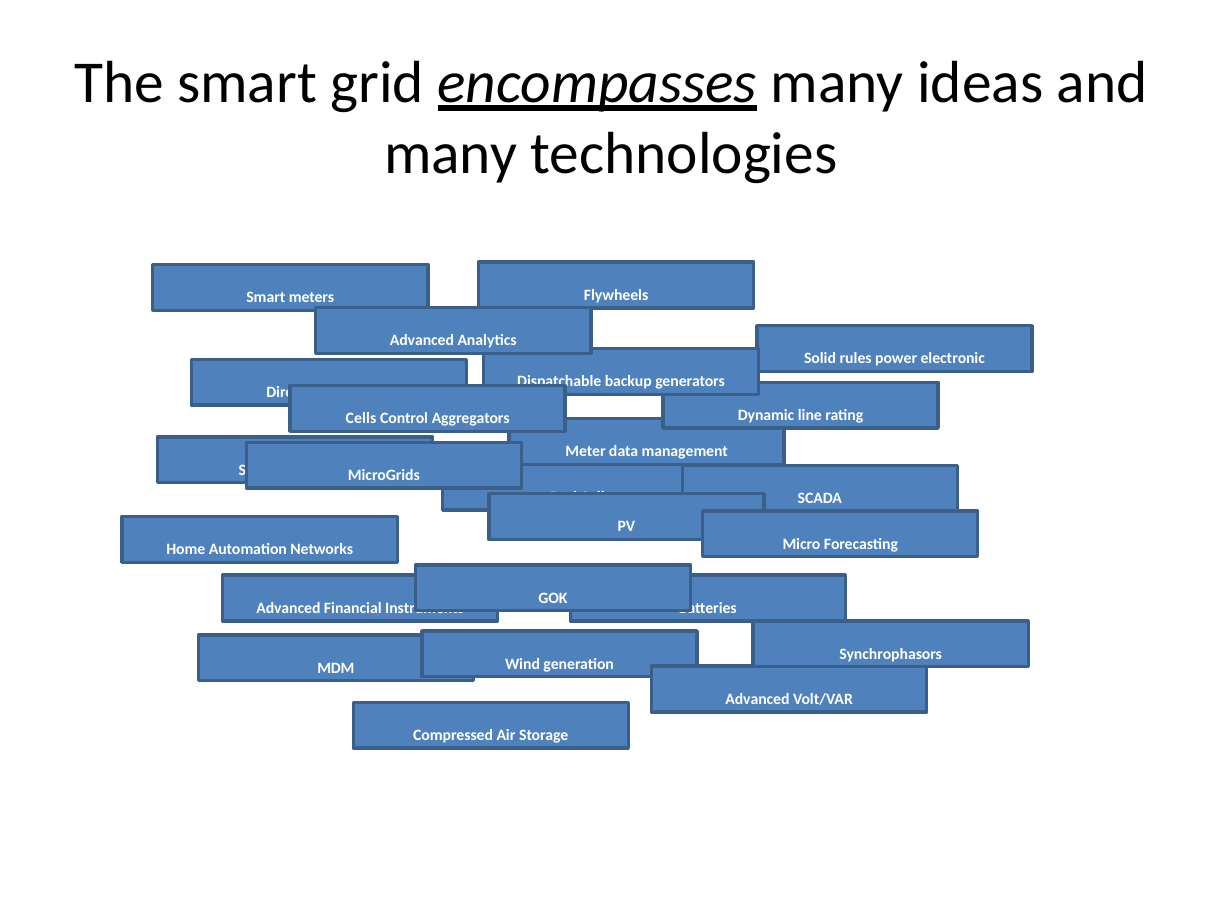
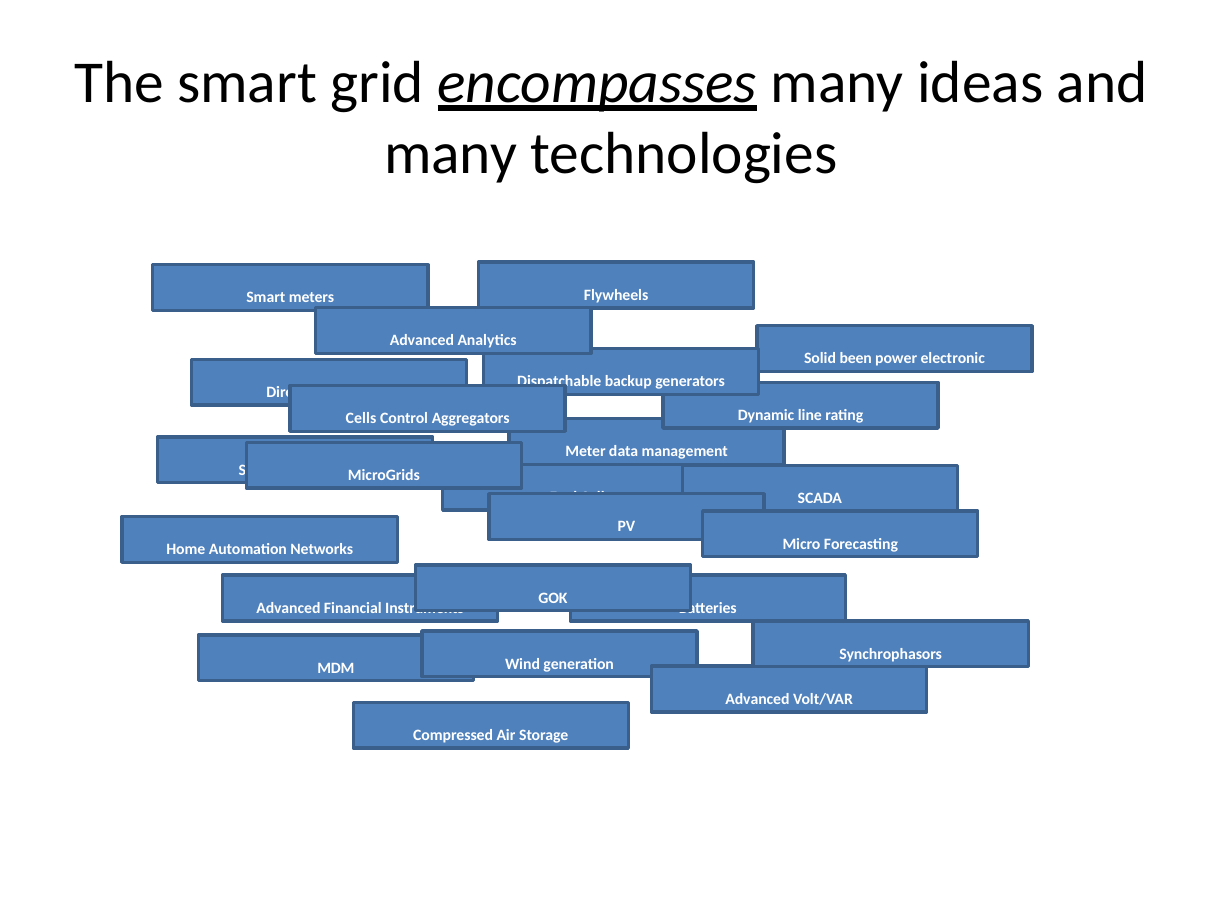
rules: rules -> been
